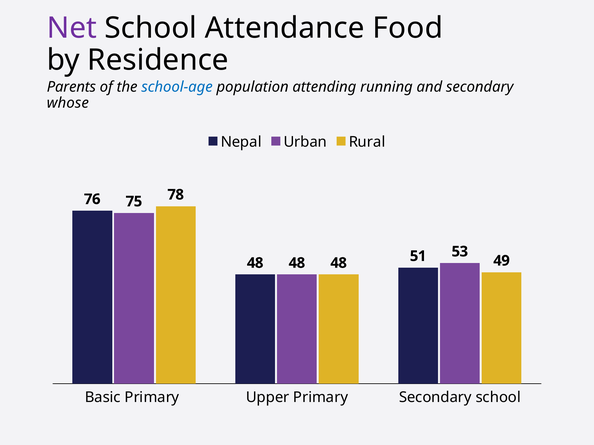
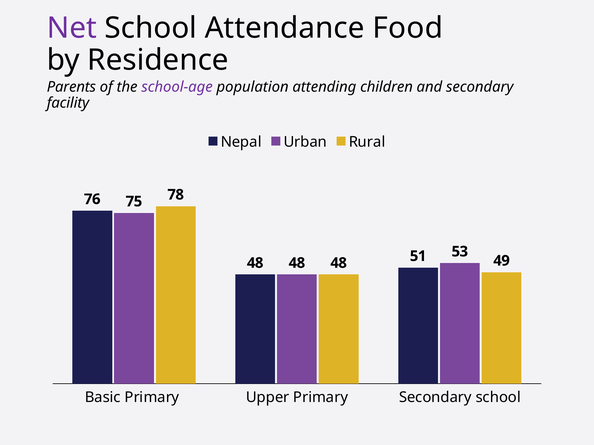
school-age colour: blue -> purple
running: running -> children
whose: whose -> facility
